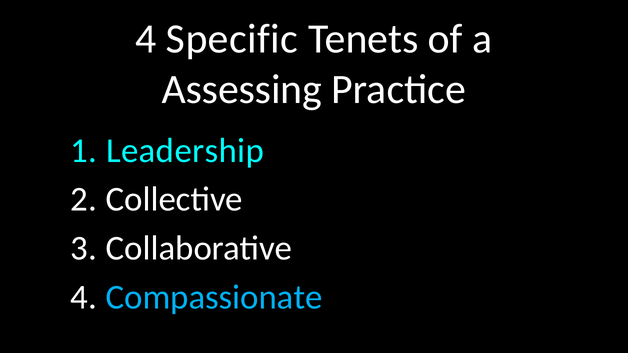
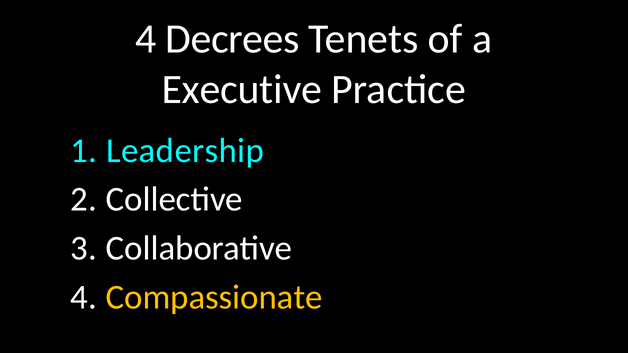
Specific: Specific -> Decrees
Assessing: Assessing -> Executive
Compassionate colour: light blue -> yellow
